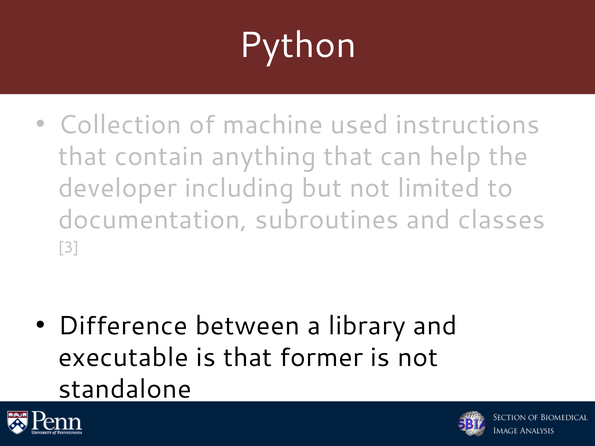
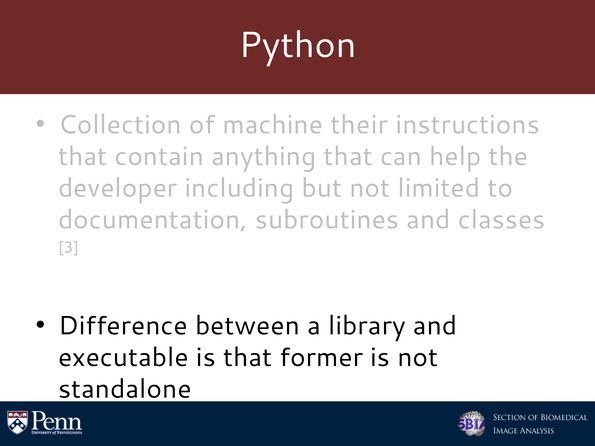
used: used -> their
